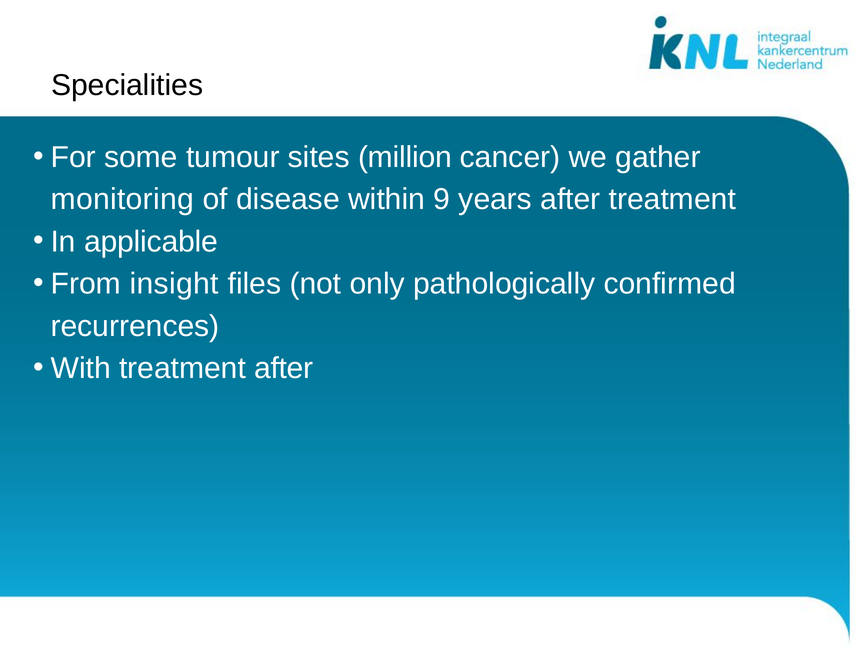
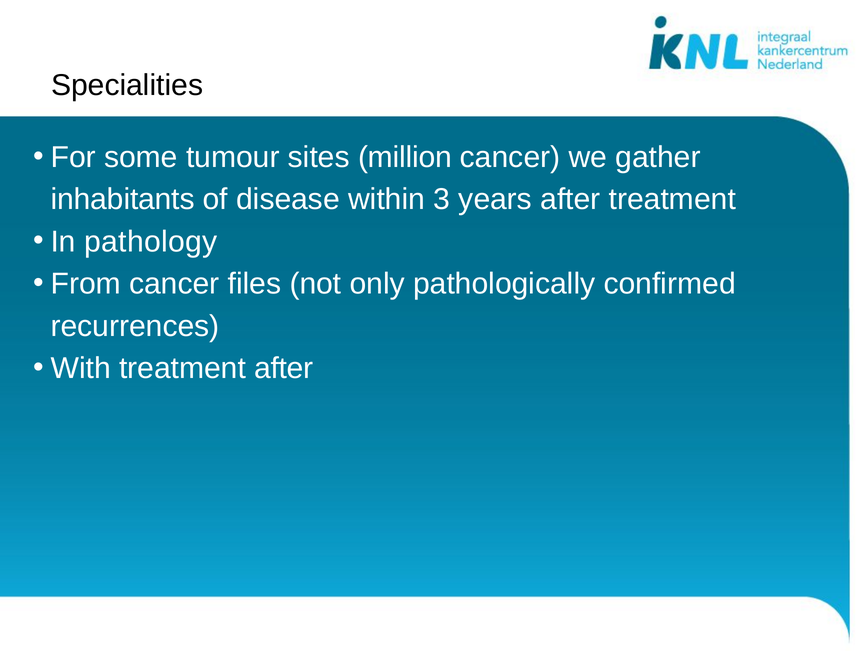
monitoring: monitoring -> inhabitants
9: 9 -> 3
applicable: applicable -> pathology
From insight: insight -> cancer
